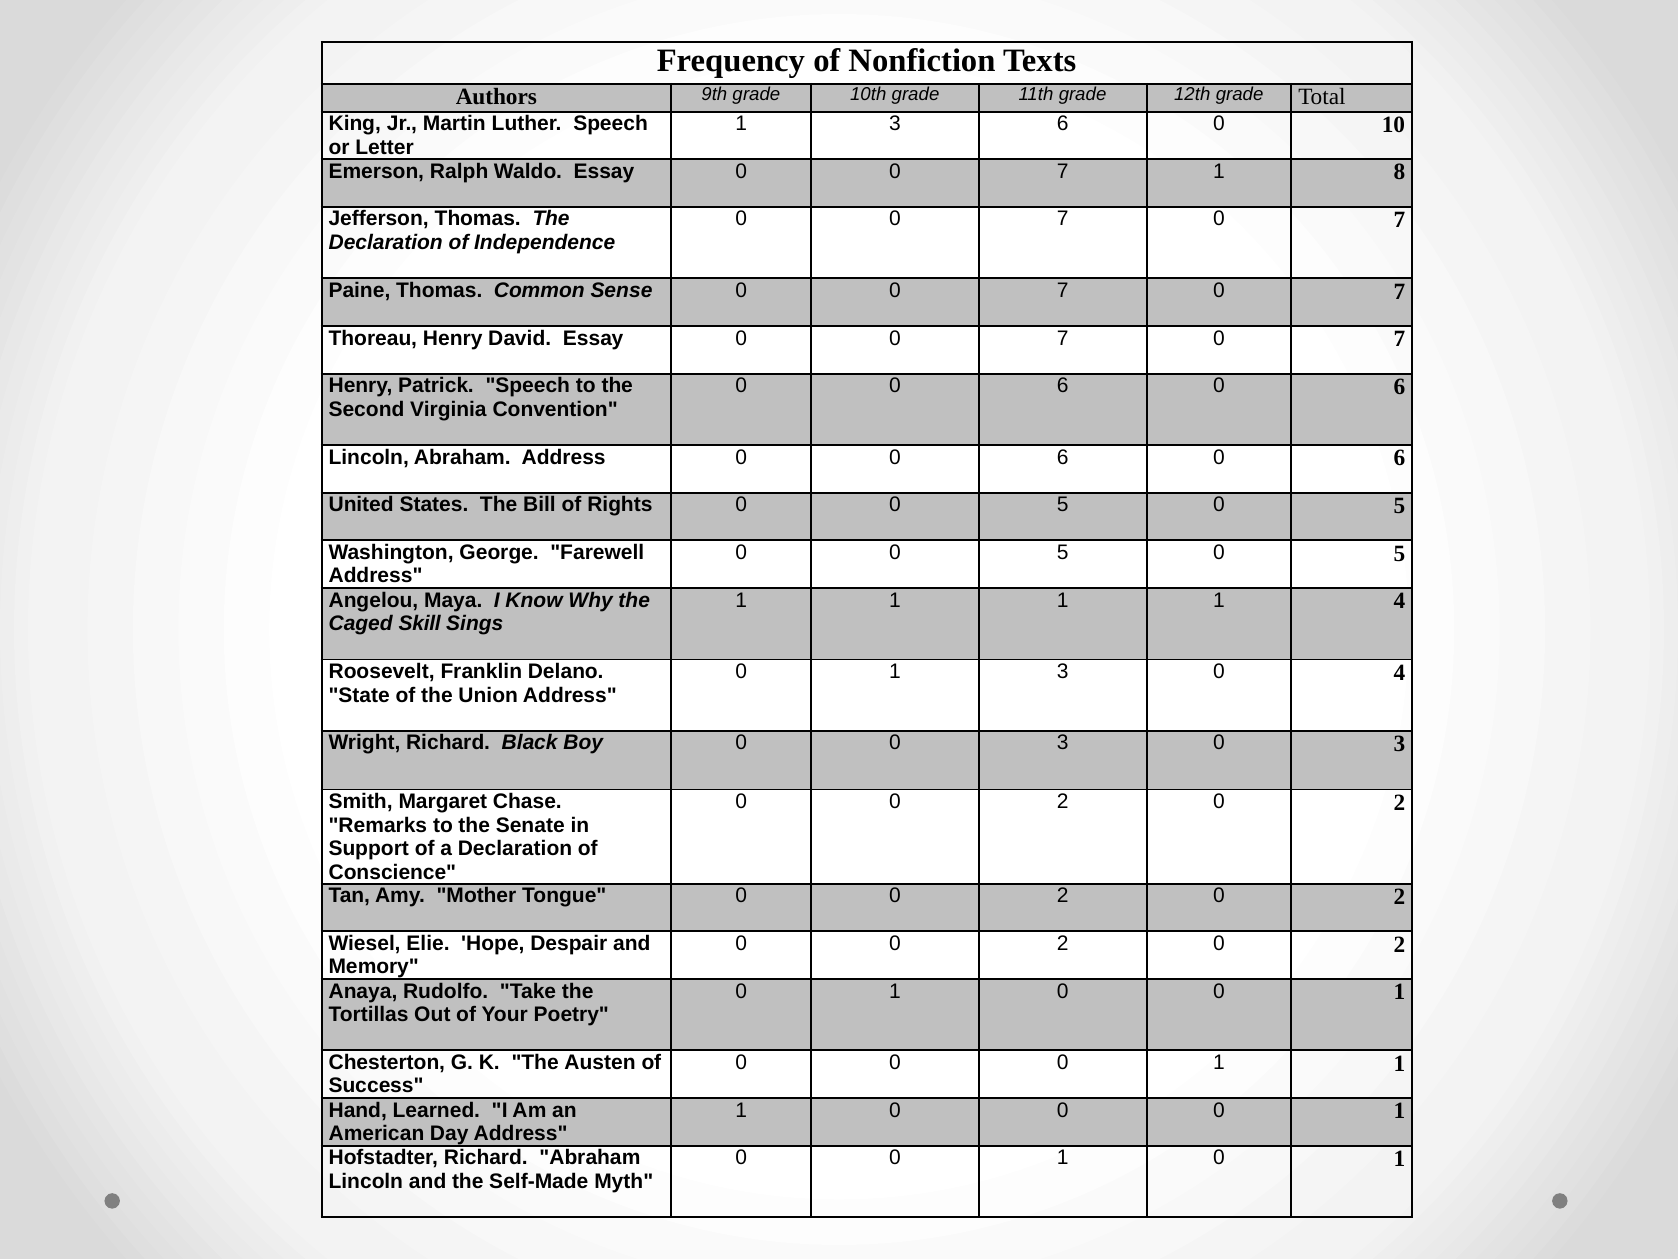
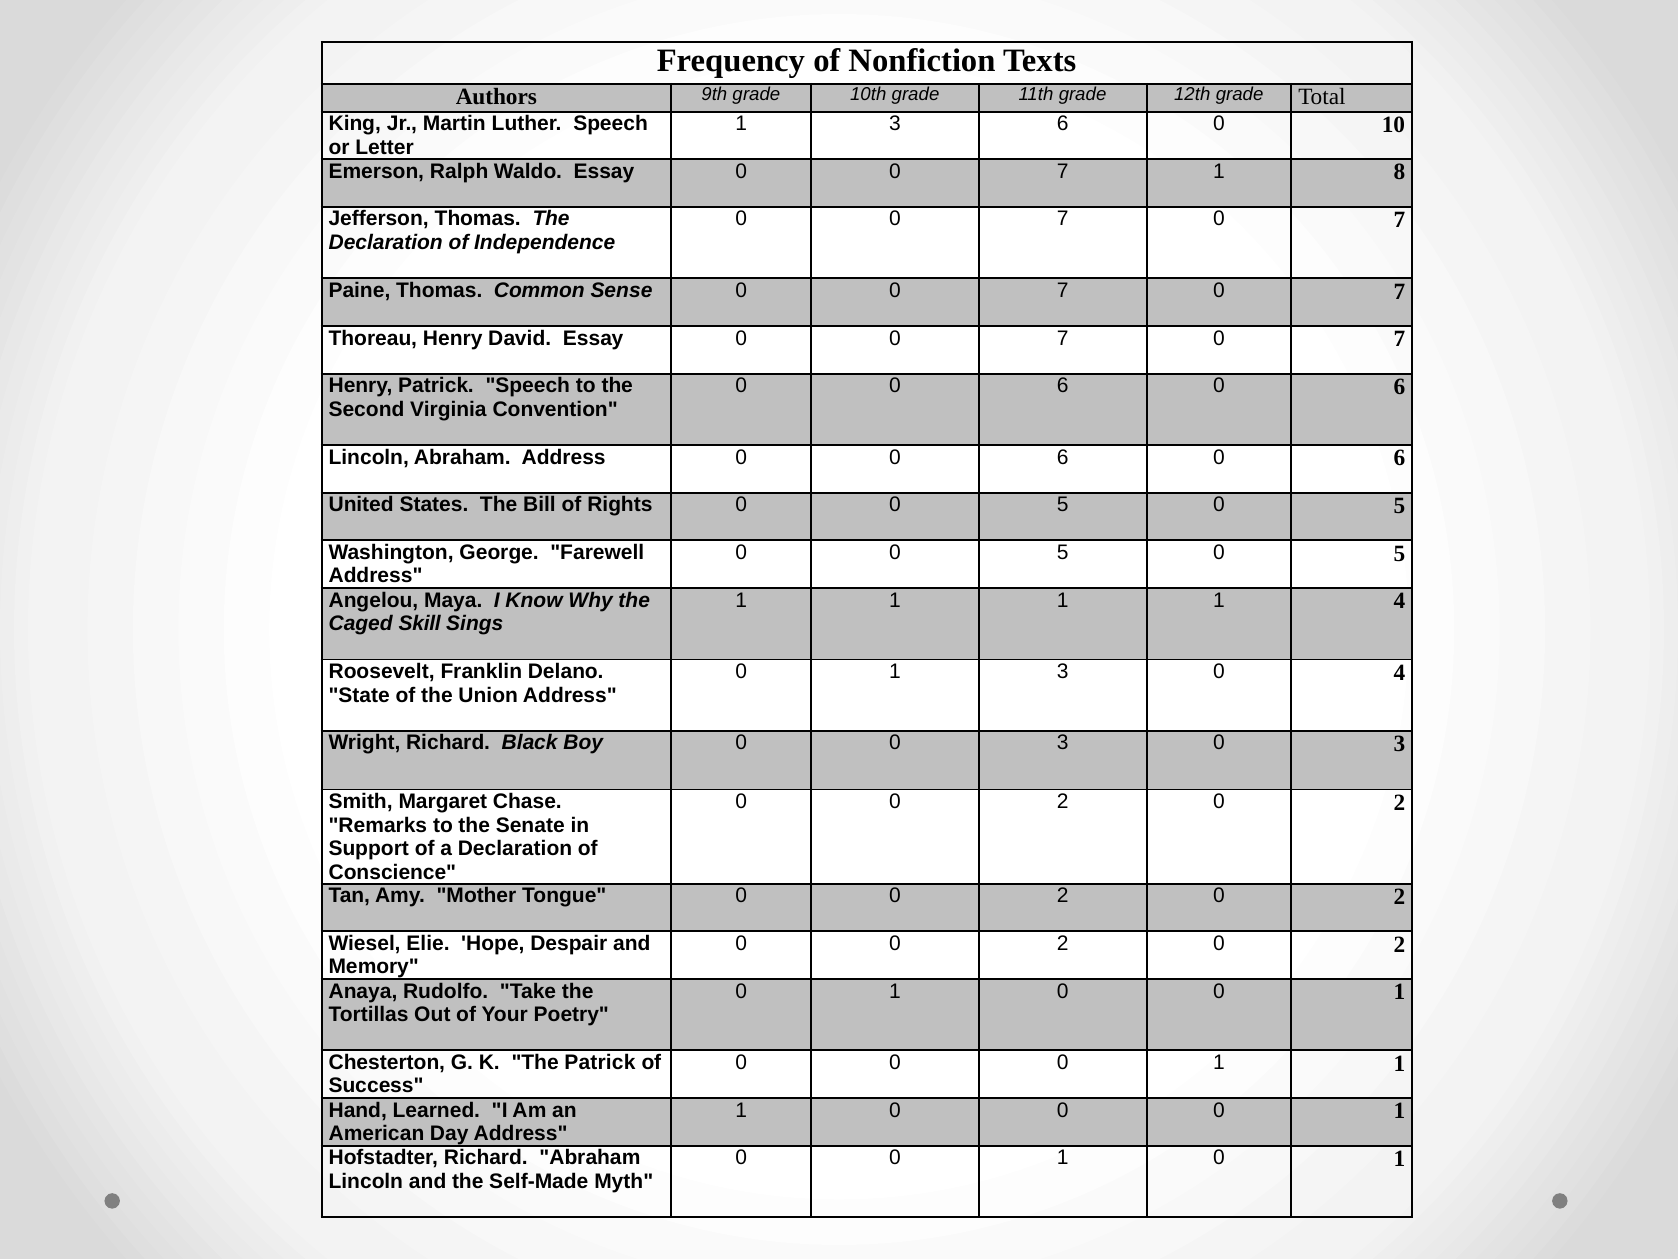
The Austen: Austen -> Patrick
